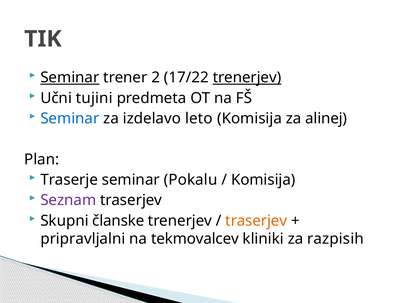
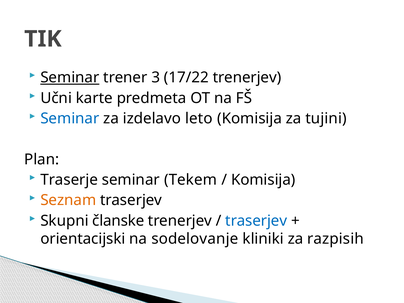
2: 2 -> 3
trenerjev at (247, 78) underline: present -> none
tujini: tujini -> karte
alinej: alinej -> tujini
Pokalu: Pokalu -> Tekem
Seznam colour: purple -> orange
traserjev at (256, 221) colour: orange -> blue
pripravljalni: pripravljalni -> orientacijski
tekmovalcev: tekmovalcev -> sodelovanje
